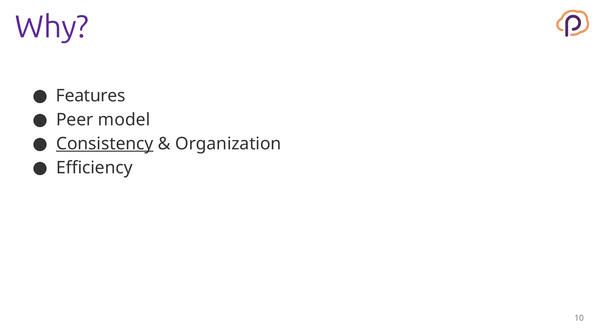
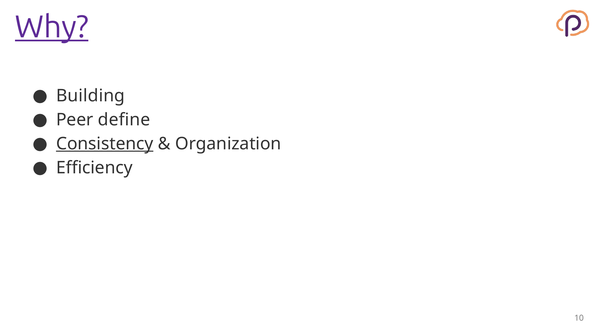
Why underline: none -> present
Features: Features -> Building
model: model -> define
